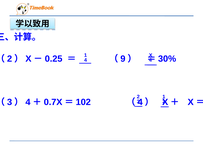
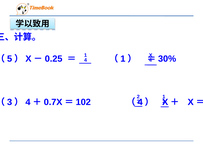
2 at (10, 59): 2 -> 5
9 at (123, 59): 9 -> 1
